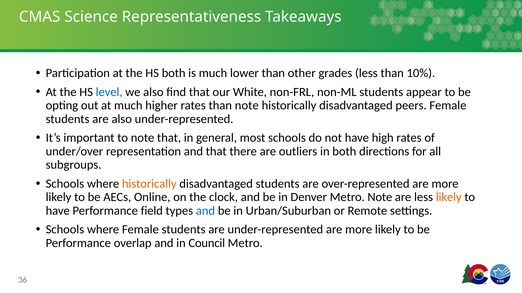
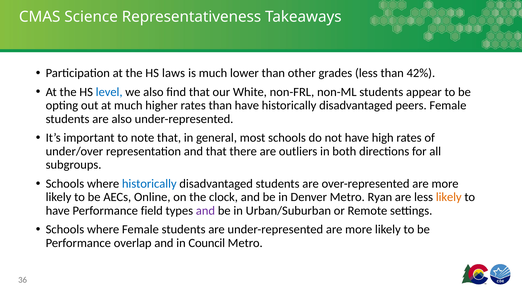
HS both: both -> laws
10%: 10% -> 42%
than note: note -> have
historically at (149, 184) colour: orange -> blue
Metro Note: Note -> Ryan
and at (205, 211) colour: blue -> purple
